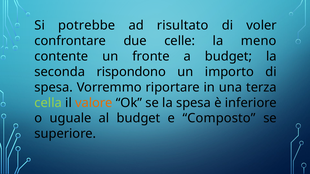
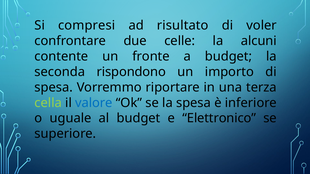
potrebbe: potrebbe -> compresi
meno: meno -> alcuni
valore colour: orange -> blue
Composto: Composto -> Elettronico
